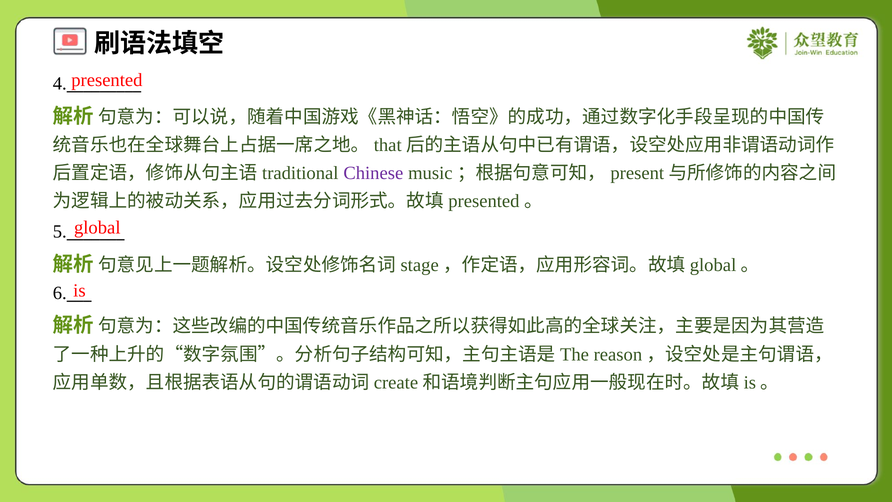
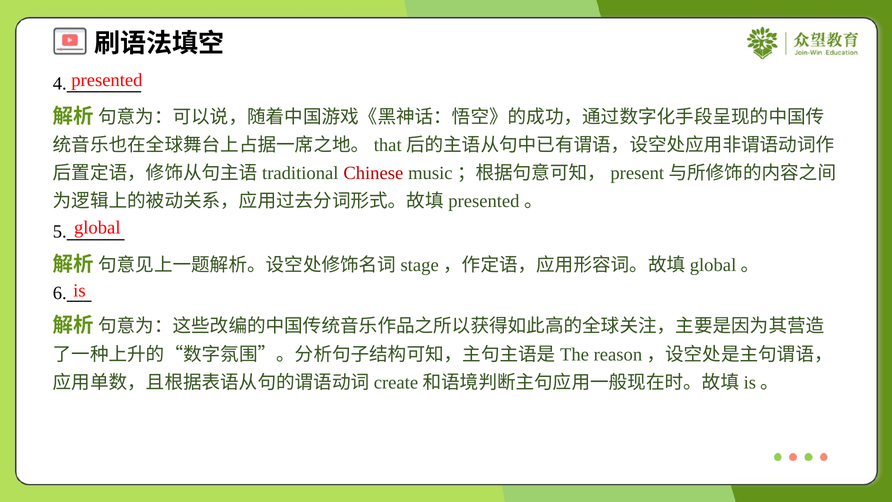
Chinese colour: purple -> red
